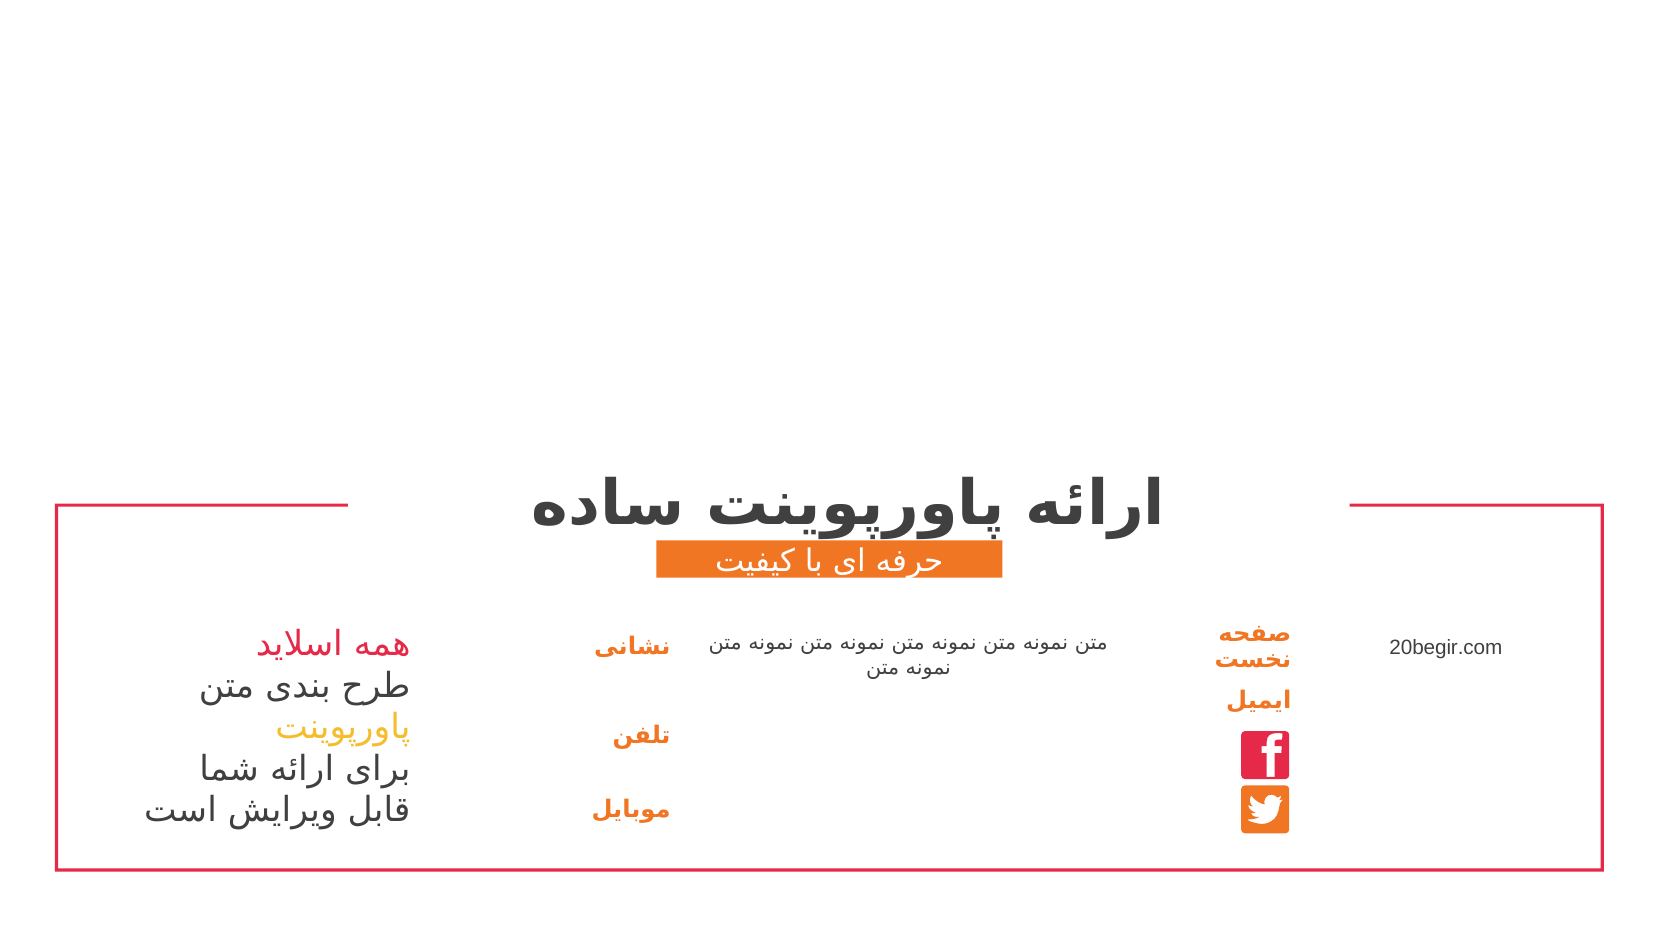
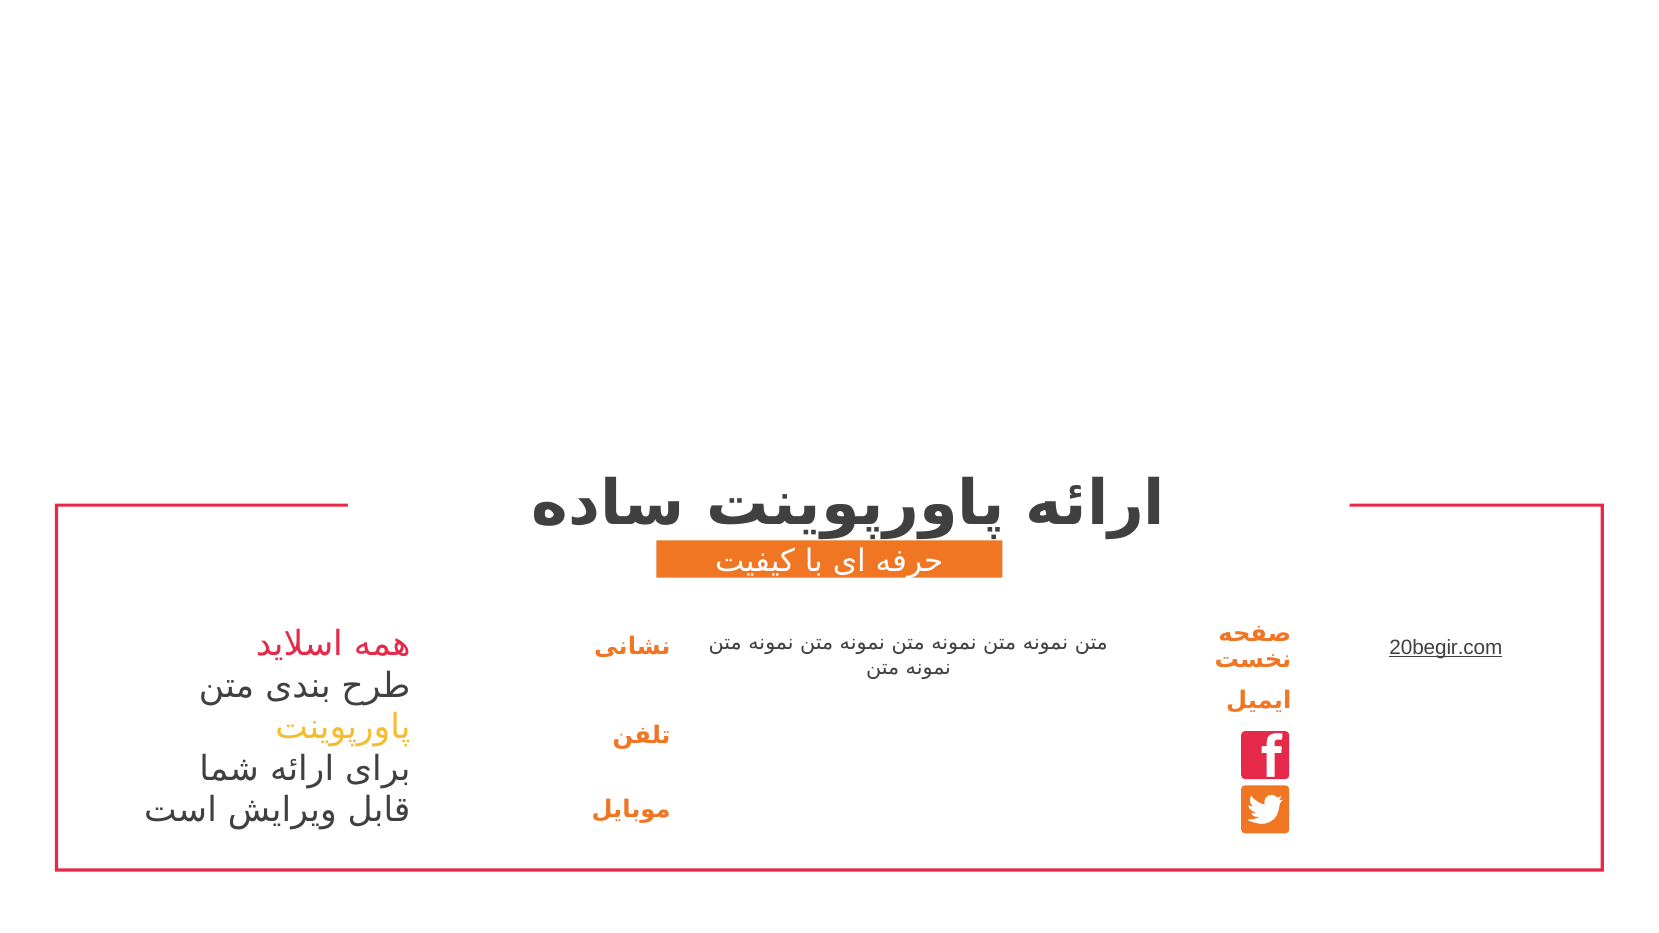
20begir.com underline: none -> present
